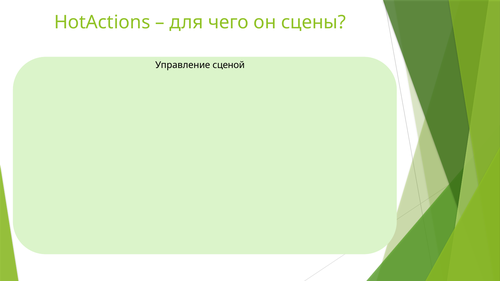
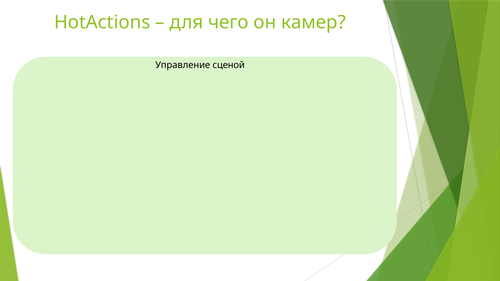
сцены: сцены -> камер
